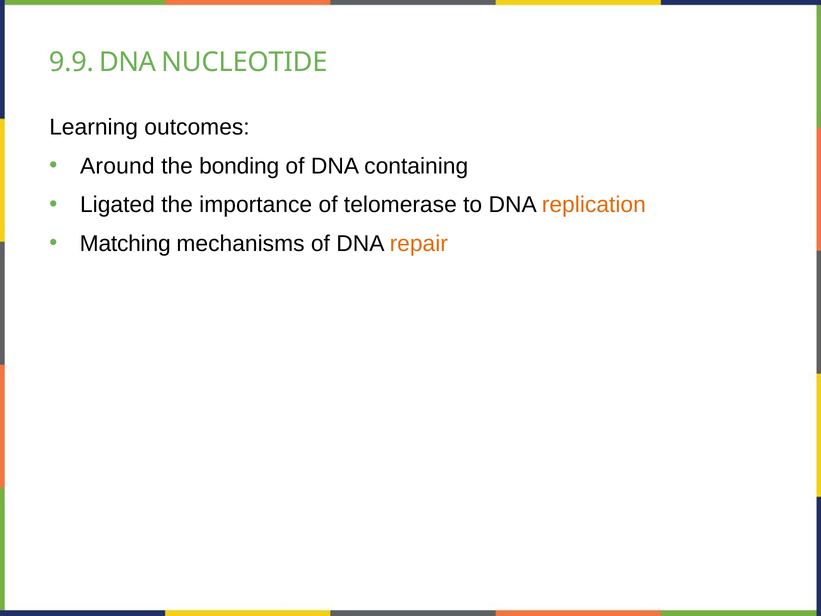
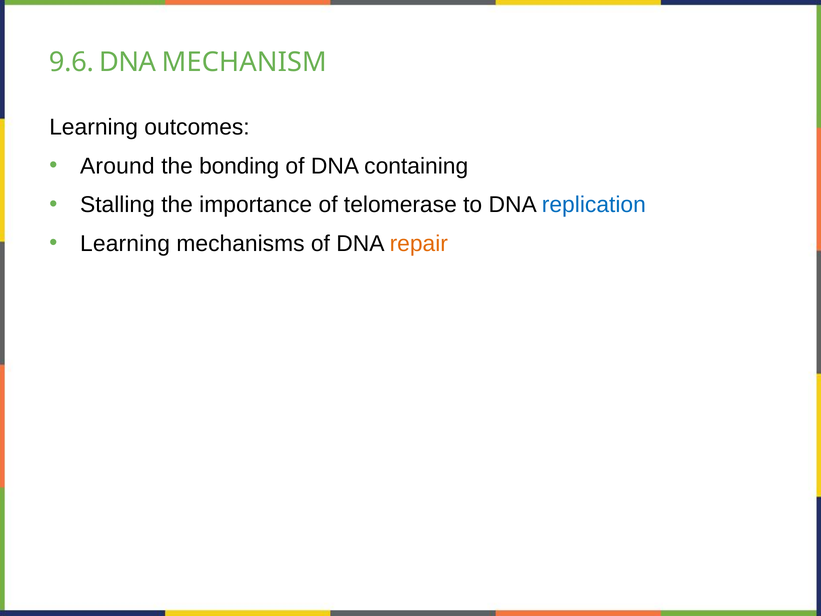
9.9: 9.9 -> 9.6
NUCLEOTIDE: NUCLEOTIDE -> MECHANISM
Ligated: Ligated -> Stalling
replication colour: orange -> blue
Matching at (125, 244): Matching -> Learning
